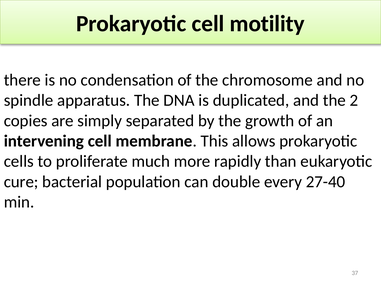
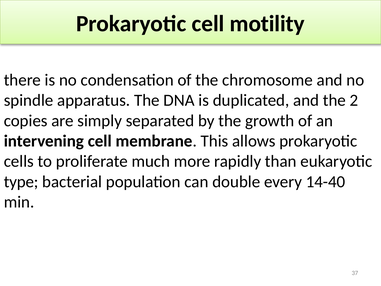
cure: cure -> type
27-40: 27-40 -> 14-40
